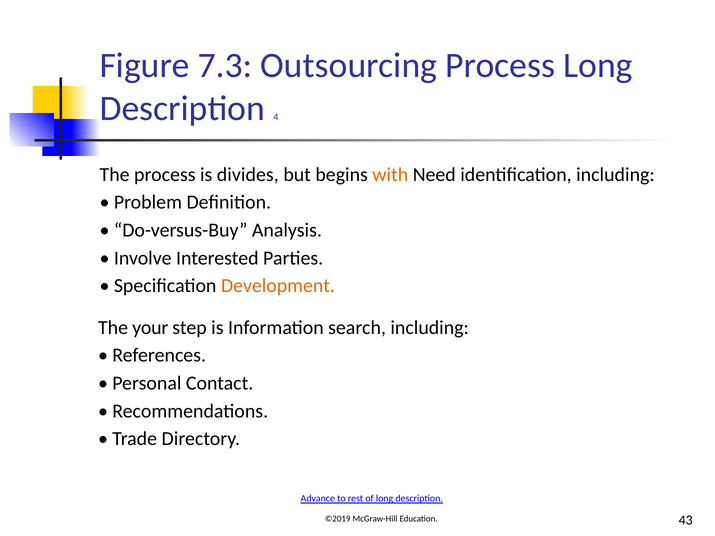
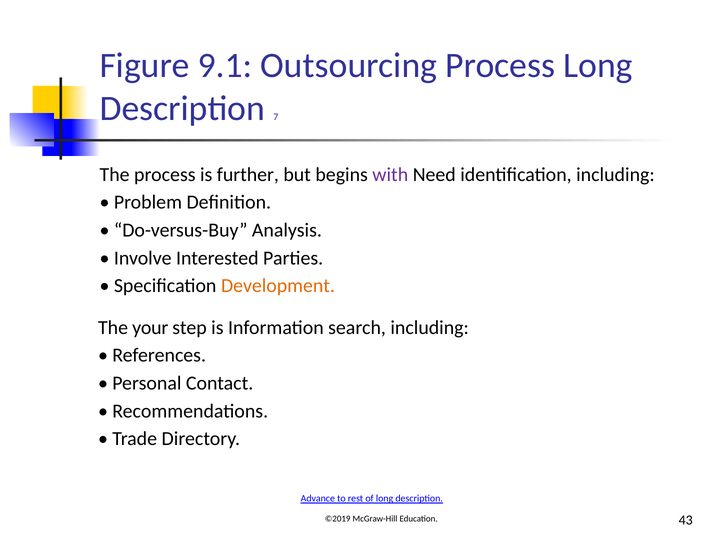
7.3: 7.3 -> 9.1
4: 4 -> 7
divides: divides -> further
with colour: orange -> purple
